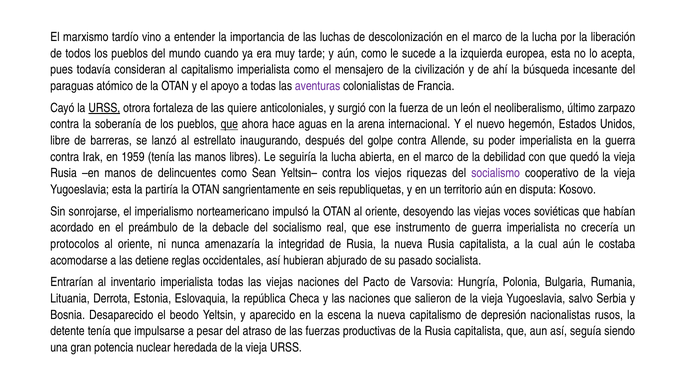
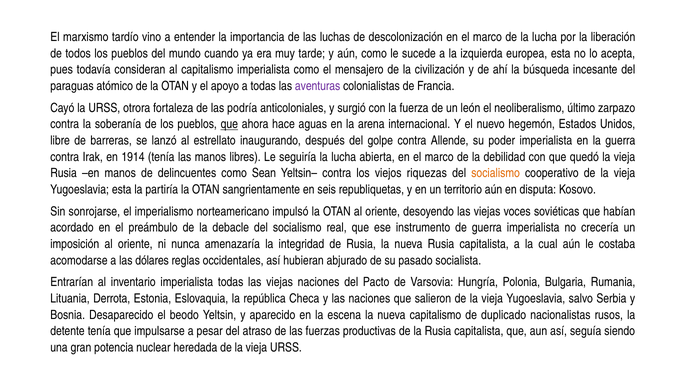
URSS at (104, 108) underline: present -> none
quiere: quiere -> podría
1959: 1959 -> 1914
socialismo at (496, 173) colour: purple -> orange
protocolos: protocolos -> imposición
detiene: detiene -> dólares
depresión: depresión -> duplicado
